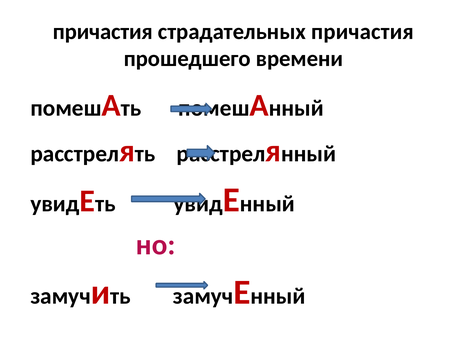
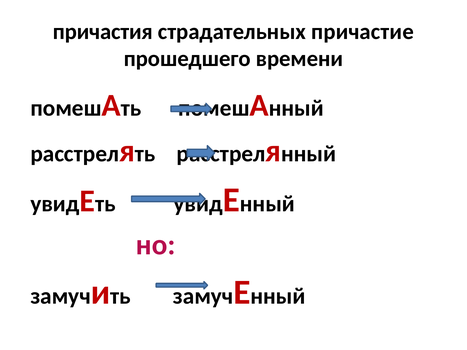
страдательных причастия: причастия -> причастие
